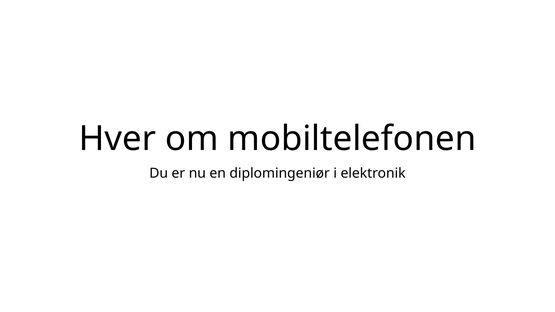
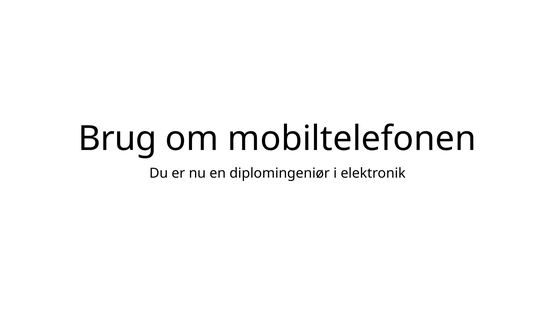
Hver: Hver -> Brug
